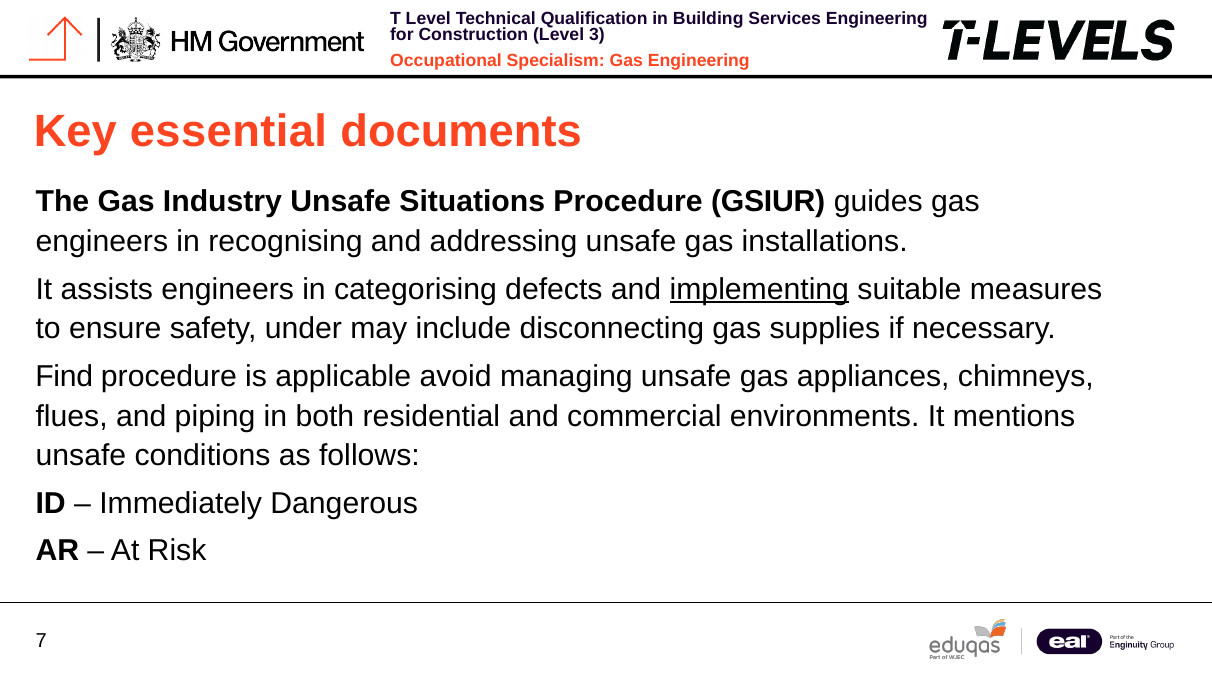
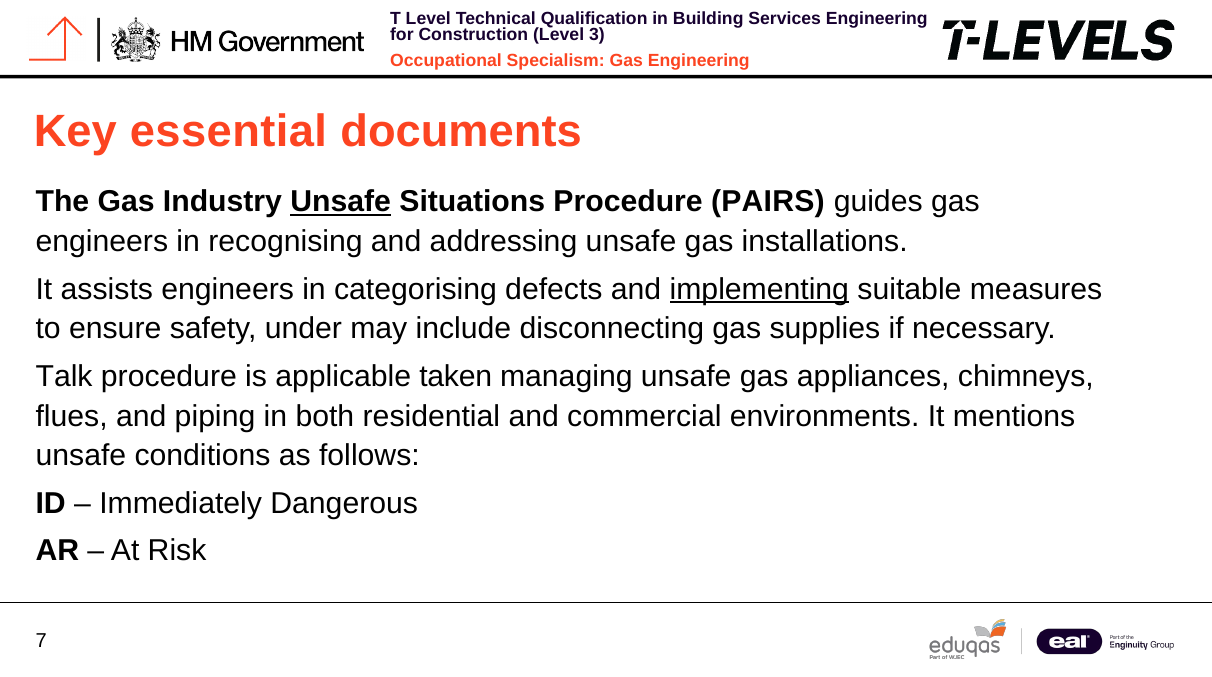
Unsafe at (341, 202) underline: none -> present
GSIUR: GSIUR -> PAIRS
Find: Find -> Talk
avoid: avoid -> taken
